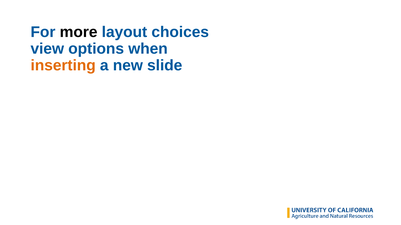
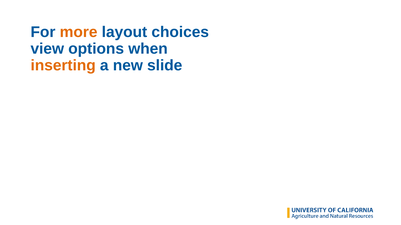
more colour: black -> orange
